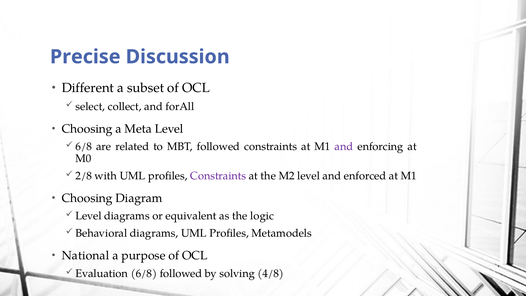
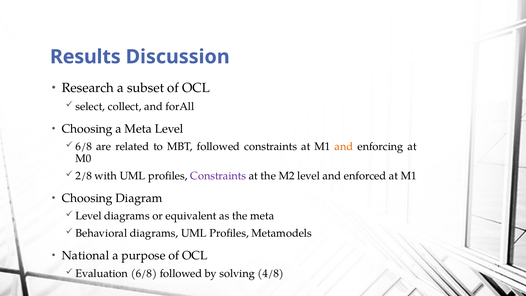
Precise: Precise -> Results
Different: Different -> Research
and at (344, 147) colour: purple -> orange
the logic: logic -> meta
